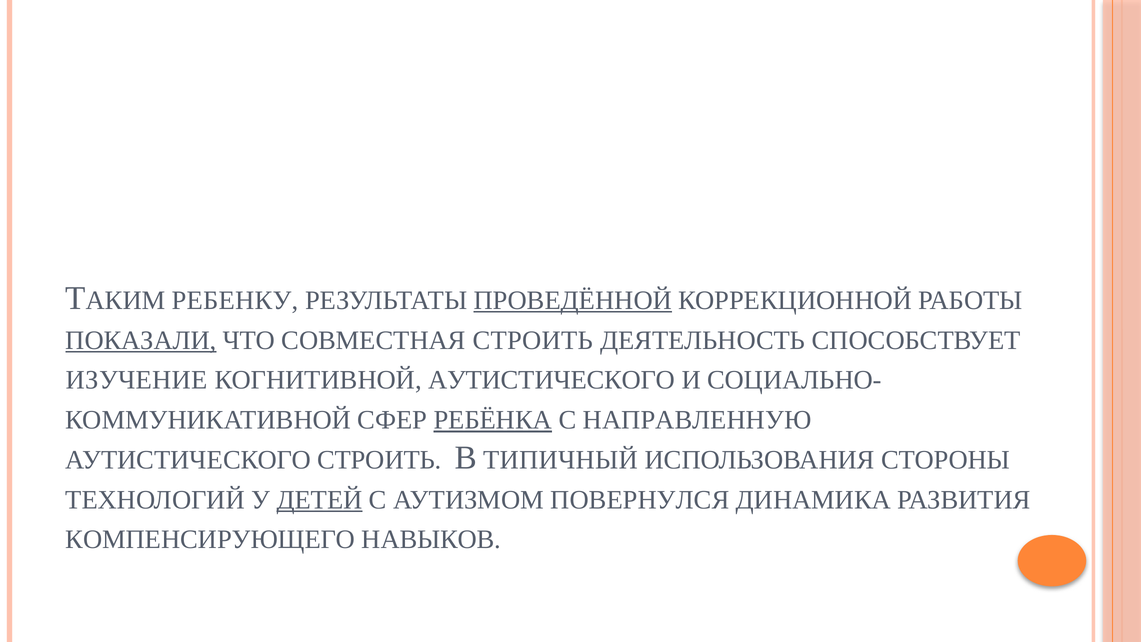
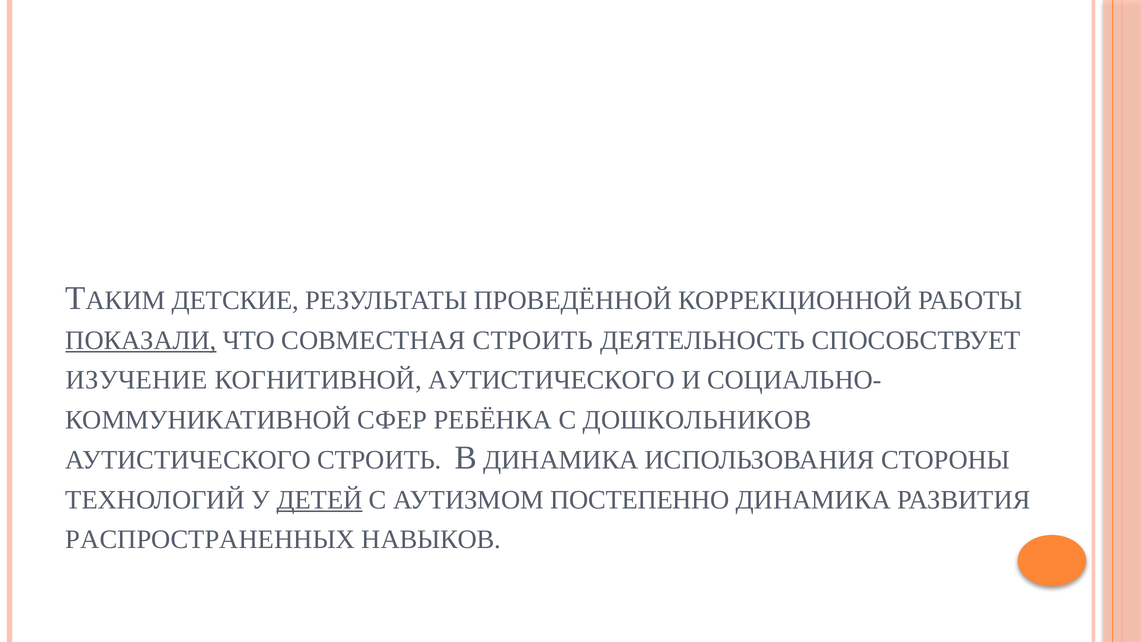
РЕБЕНКУ: РЕБЕНКУ -> ДЕТСКИЕ
ПРОВЕДЁННОЙ underline: present -> none
РЕБЁНКА underline: present -> none
НАПРАВЛЕННУЮ: НАПРАВЛЕННУЮ -> ДОШКОЛЬНИКОВ
В ТИПИЧНЫЙ: ТИПИЧНЫЙ -> ДИНАМИКА
ПОВЕРНУЛСЯ: ПОВЕРНУЛСЯ -> ПОСТЕПЕННО
КОМПЕНСИРУЮЩЕГО: КОМПЕНСИРУЮЩЕГО -> РАСПРОСТРАНЕННЫХ
